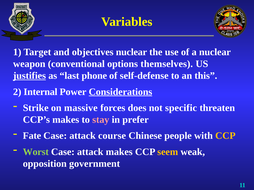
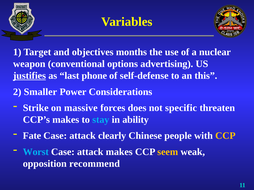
objectives nuclear: nuclear -> months
themselves: themselves -> advertising
Internal: Internal -> Smaller
Considerations underline: present -> none
stay colour: pink -> light blue
prefer: prefer -> ability
course: course -> clearly
Worst colour: light green -> light blue
government: government -> recommend
